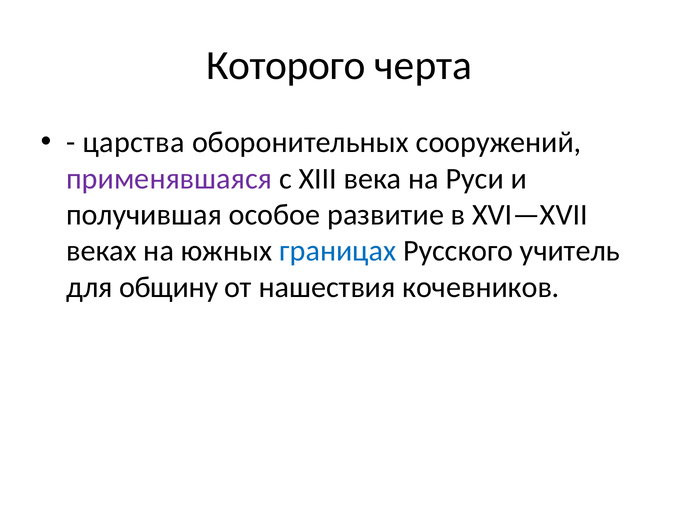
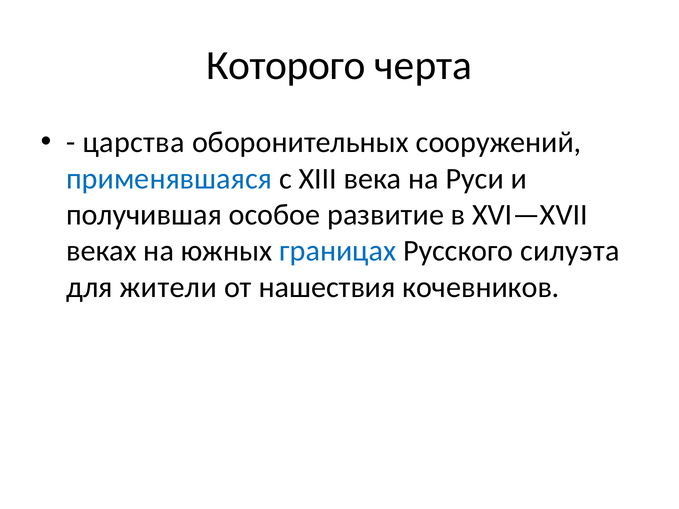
применявшаяся colour: purple -> blue
учитель: учитель -> силуэта
общину: общину -> жители
